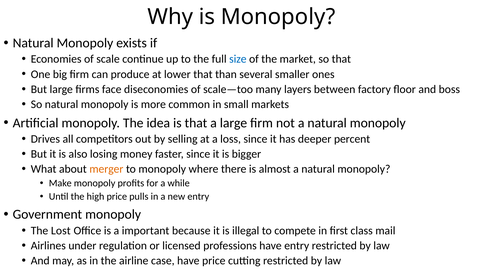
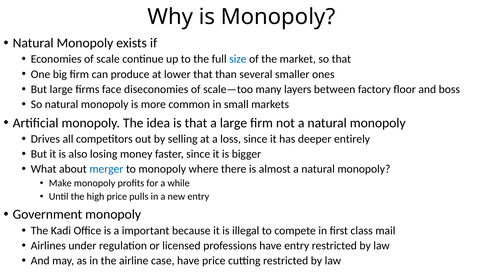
percent: percent -> entirely
merger colour: orange -> blue
Lost: Lost -> Kadi
